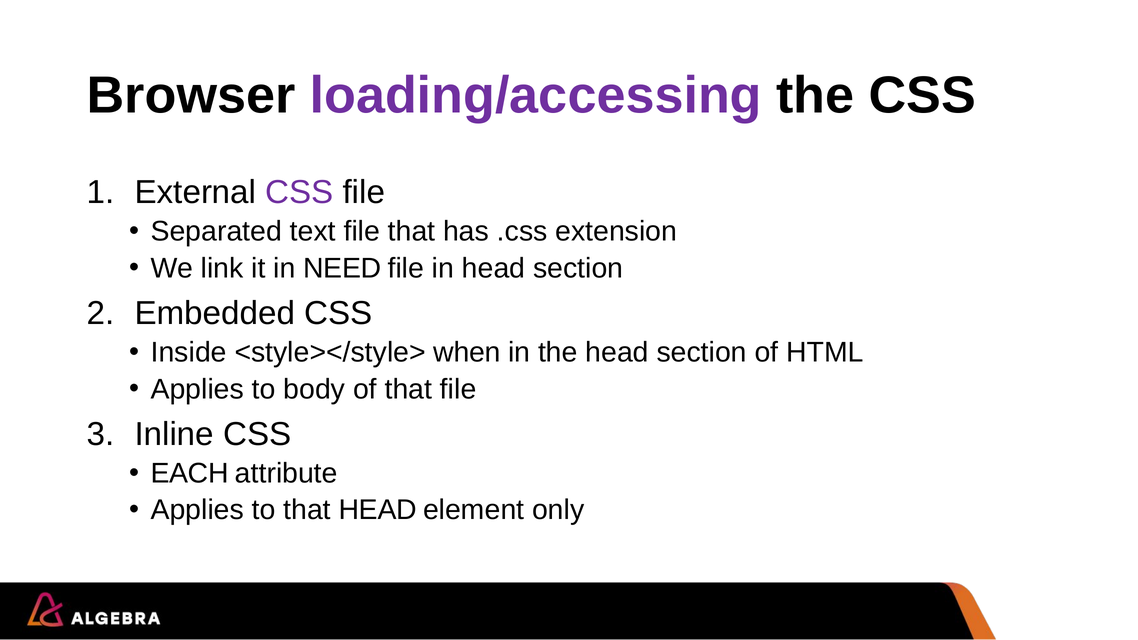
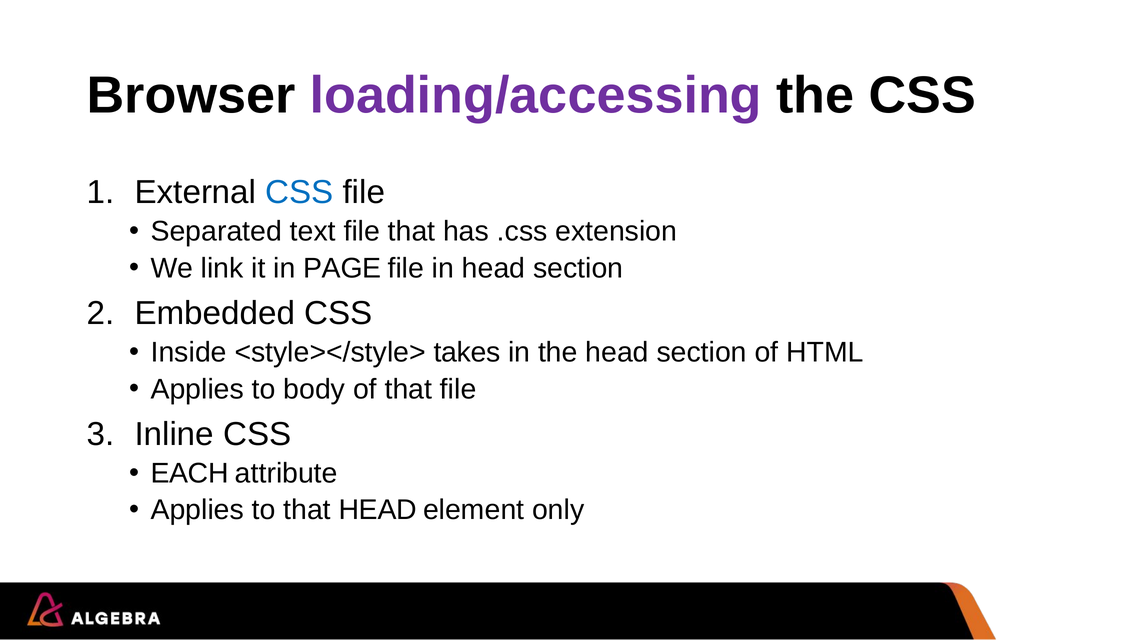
CSS at (299, 192) colour: purple -> blue
NEED: NEED -> PAGE
when: when -> takes
